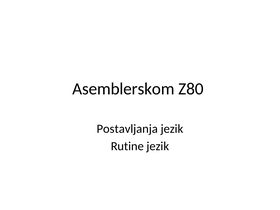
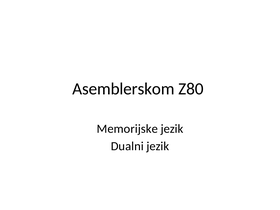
Postavljanja: Postavljanja -> Memorijske
Rutine: Rutine -> Dualni
